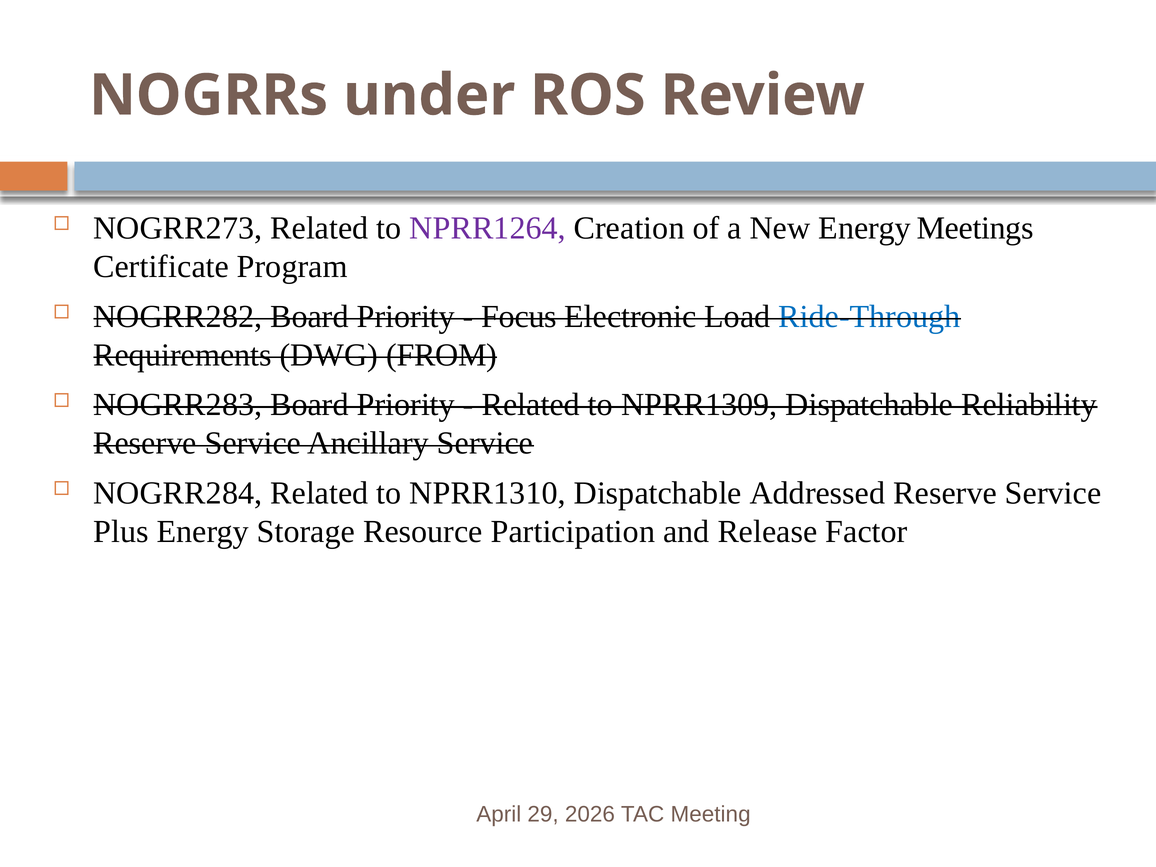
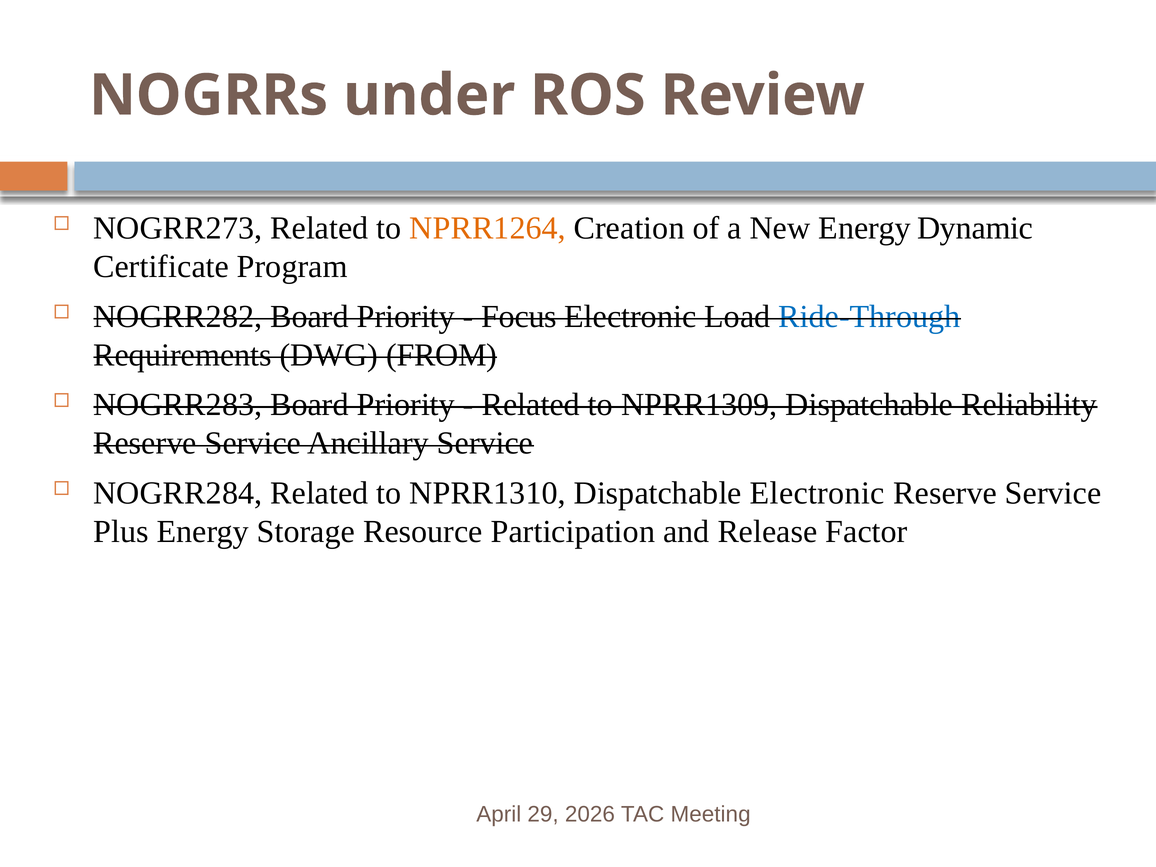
NPRR1264 colour: purple -> orange
Meetings: Meetings -> Dynamic
Dispatchable Addressed: Addressed -> Electronic
